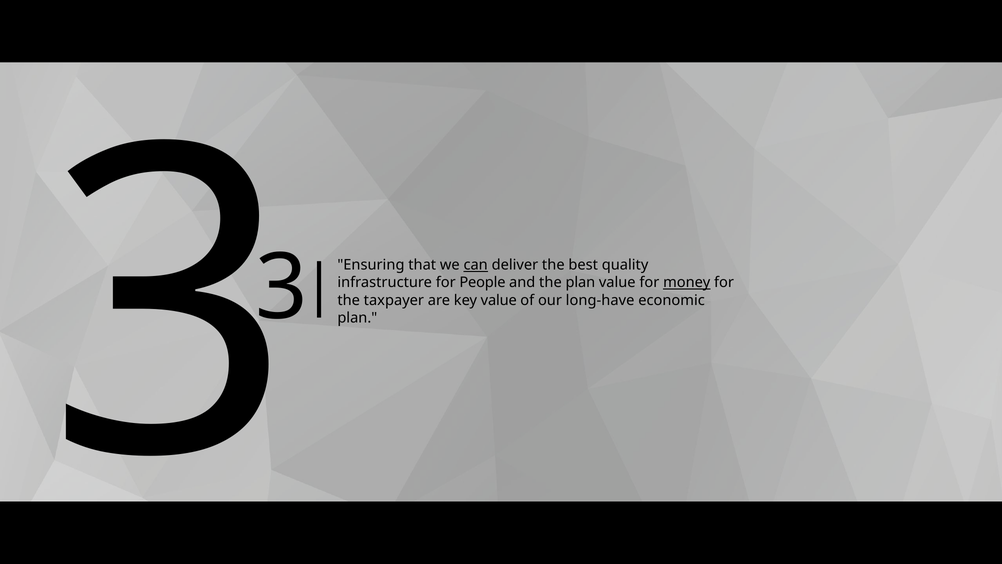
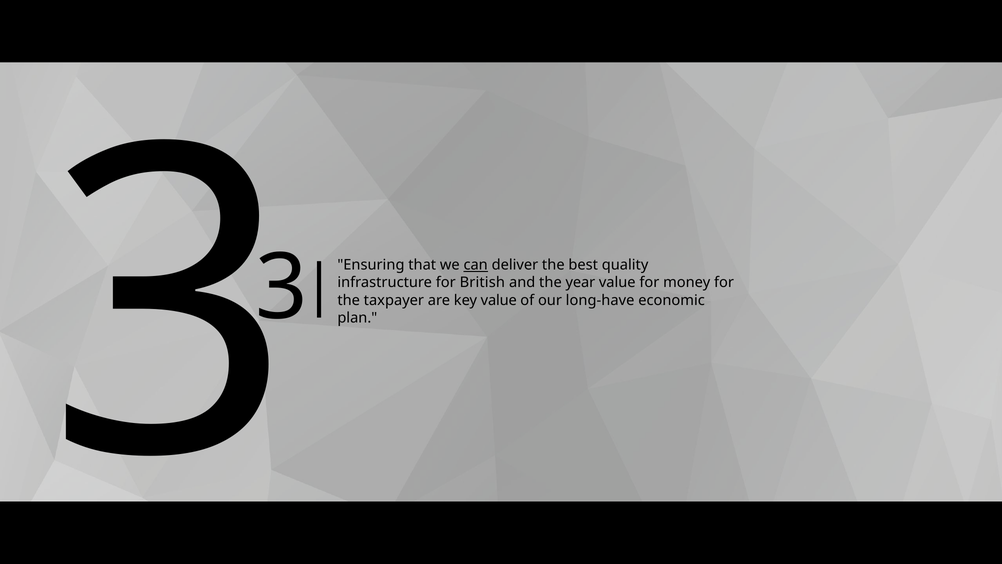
People: People -> British
the plan: plan -> year
money underline: present -> none
